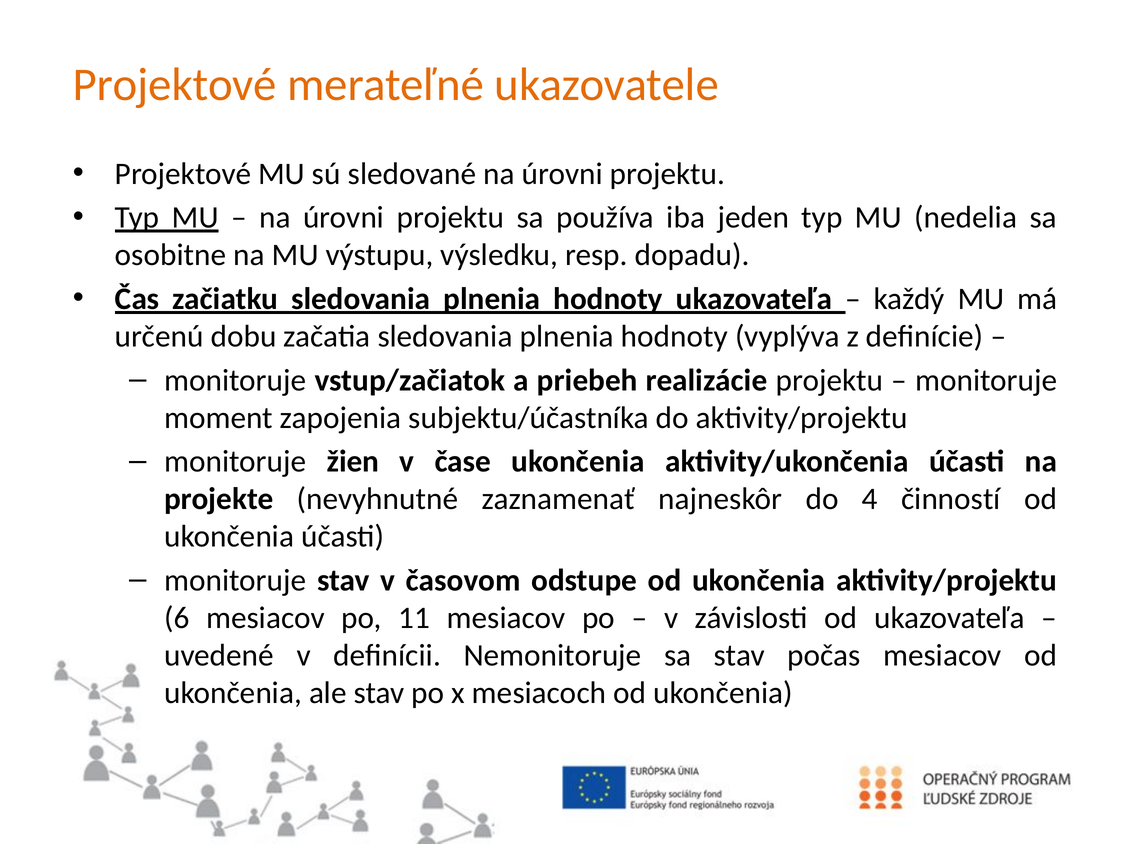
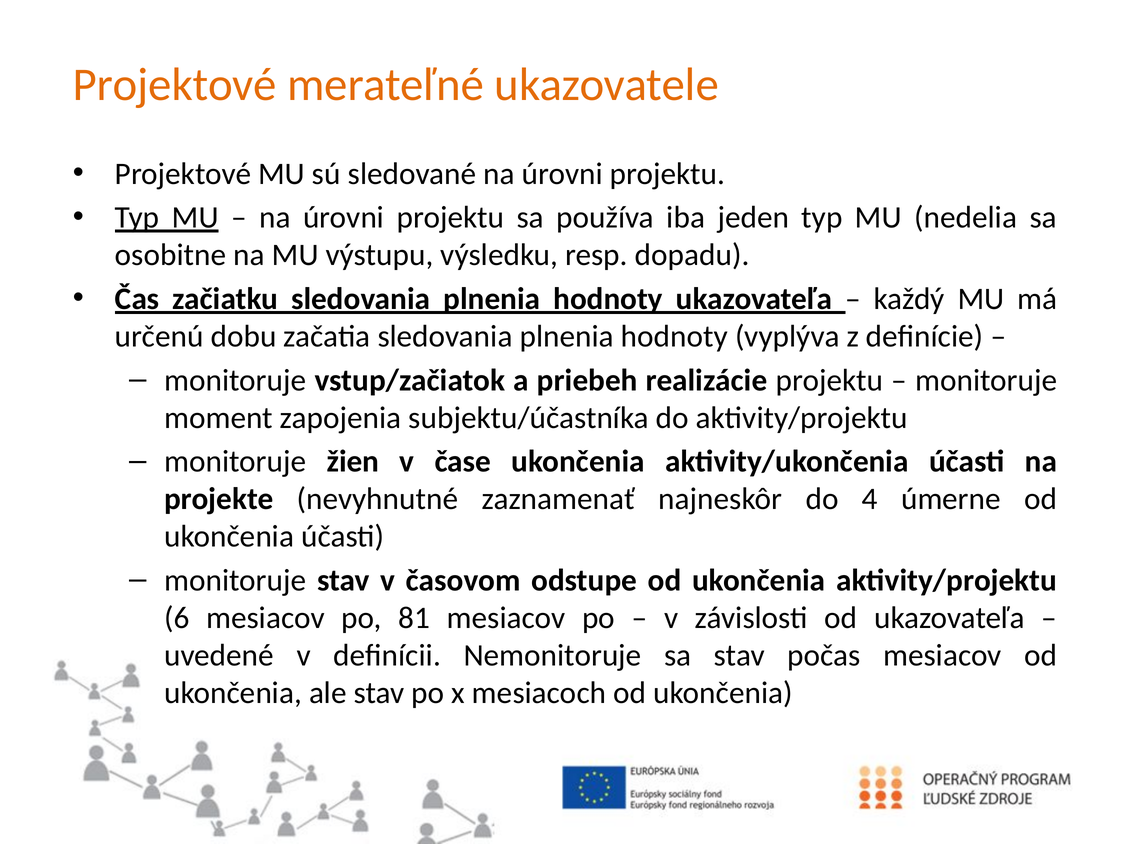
činností: činností -> úmerne
11: 11 -> 81
